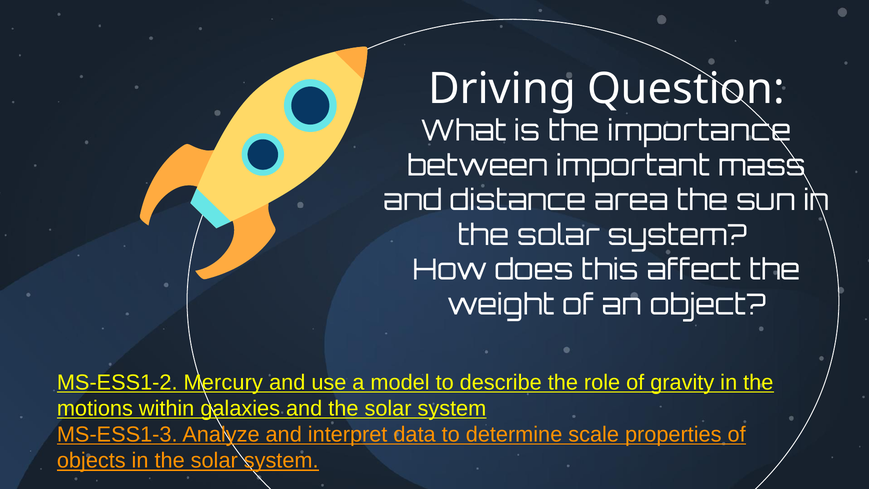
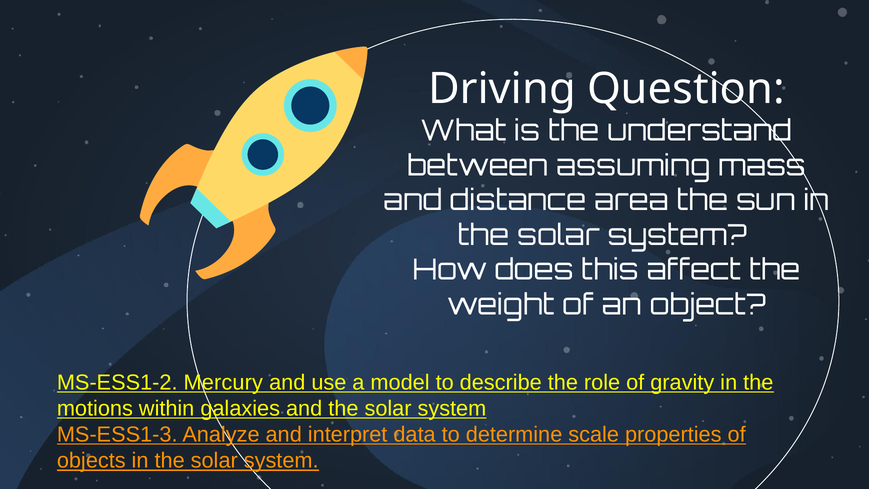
importance: importance -> understand
important: important -> assuming
